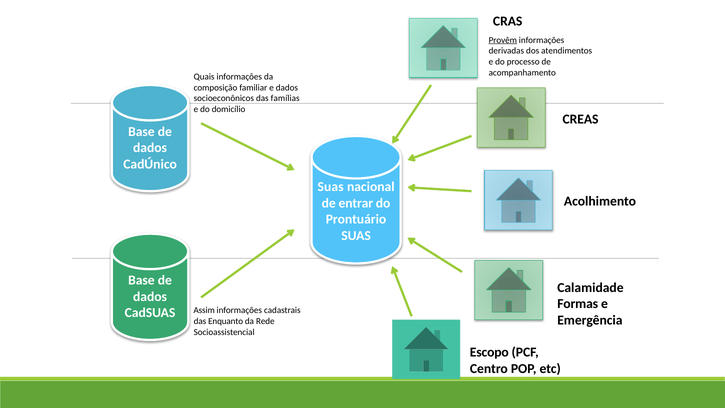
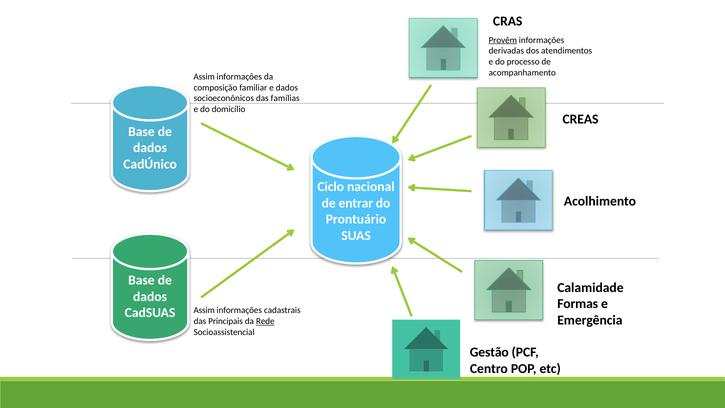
Quais at (204, 77): Quais -> Assim
Suas at (331, 187): Suas -> Ciclo
Enquanto: Enquanto -> Principais
Rede underline: none -> present
Escopo: Escopo -> Gestão
